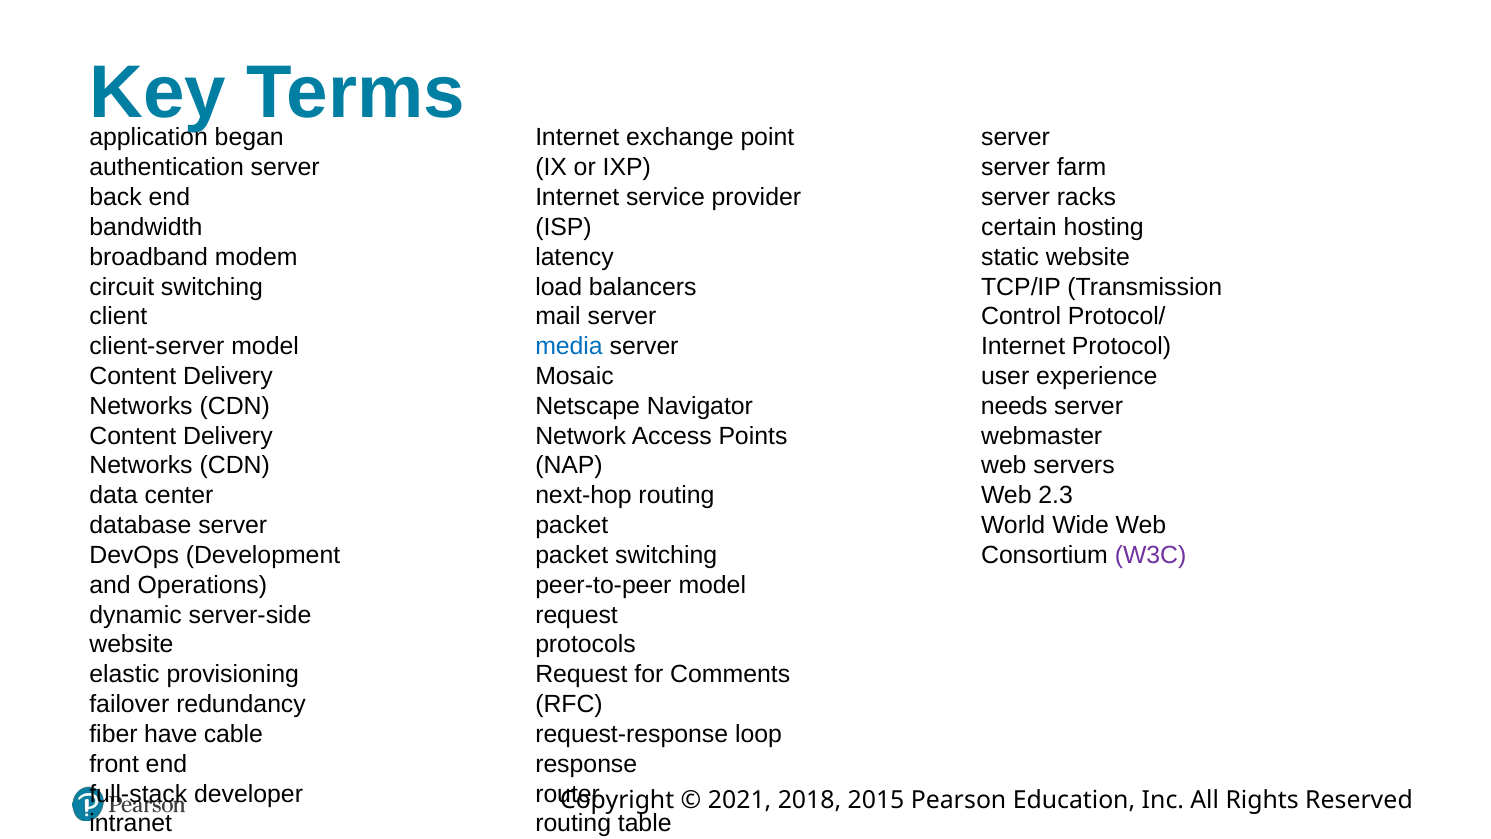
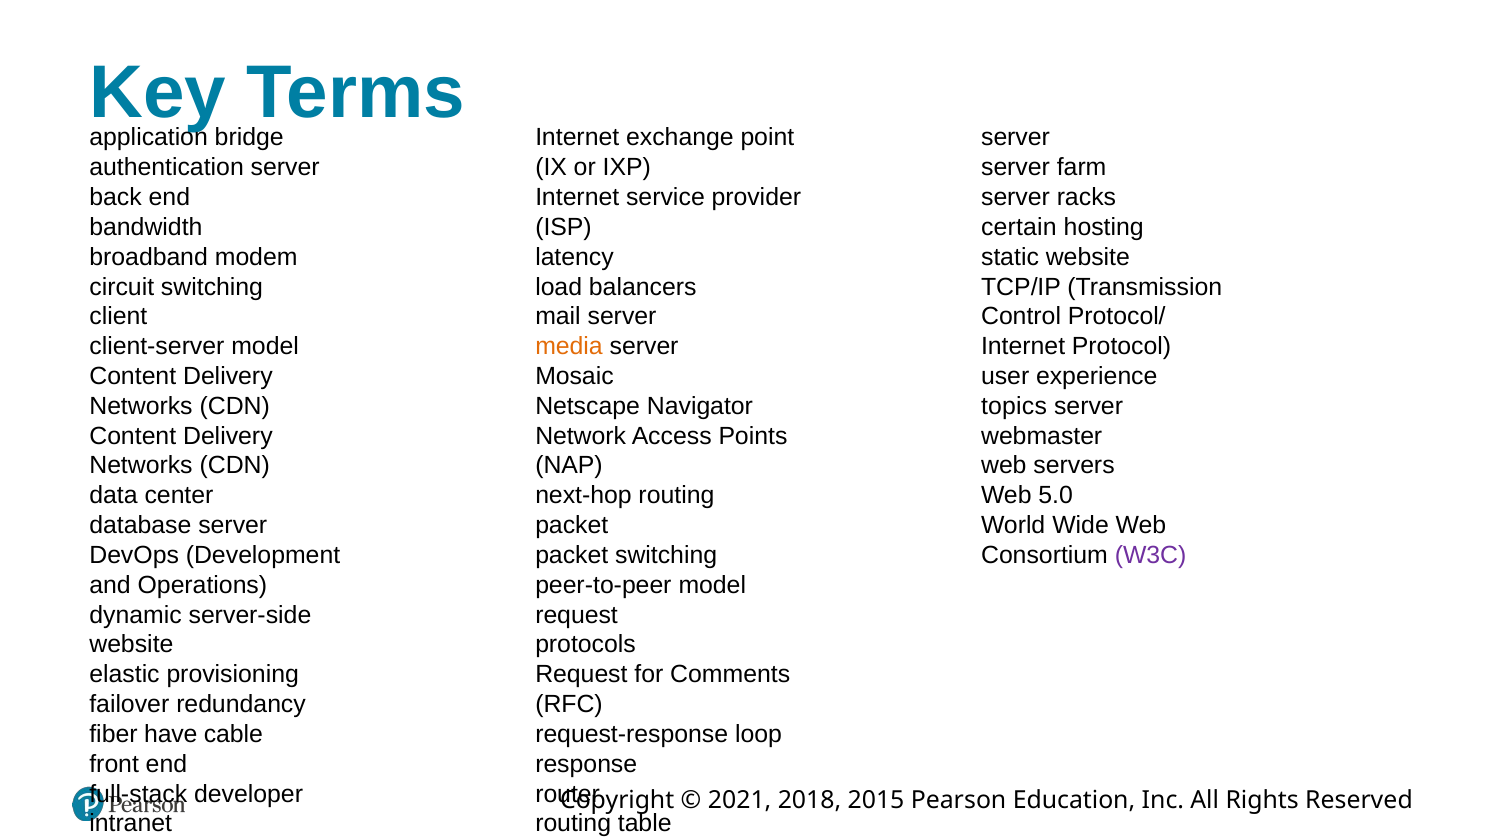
began: began -> bridge
media colour: blue -> orange
needs: needs -> topics
2.3: 2.3 -> 5.0
